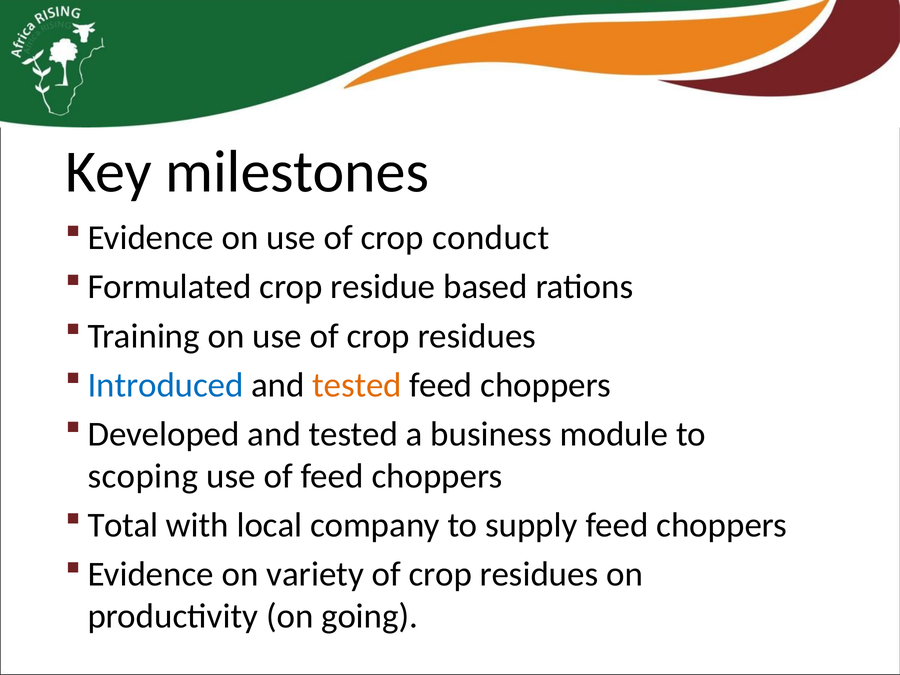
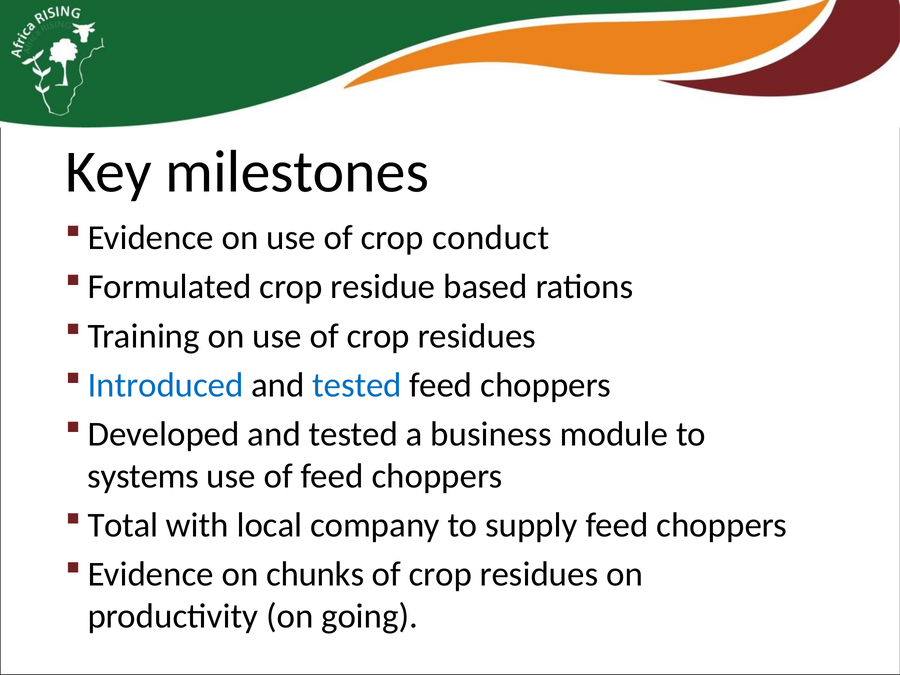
tested at (357, 385) colour: orange -> blue
scoping: scoping -> systems
variety: variety -> chunks
